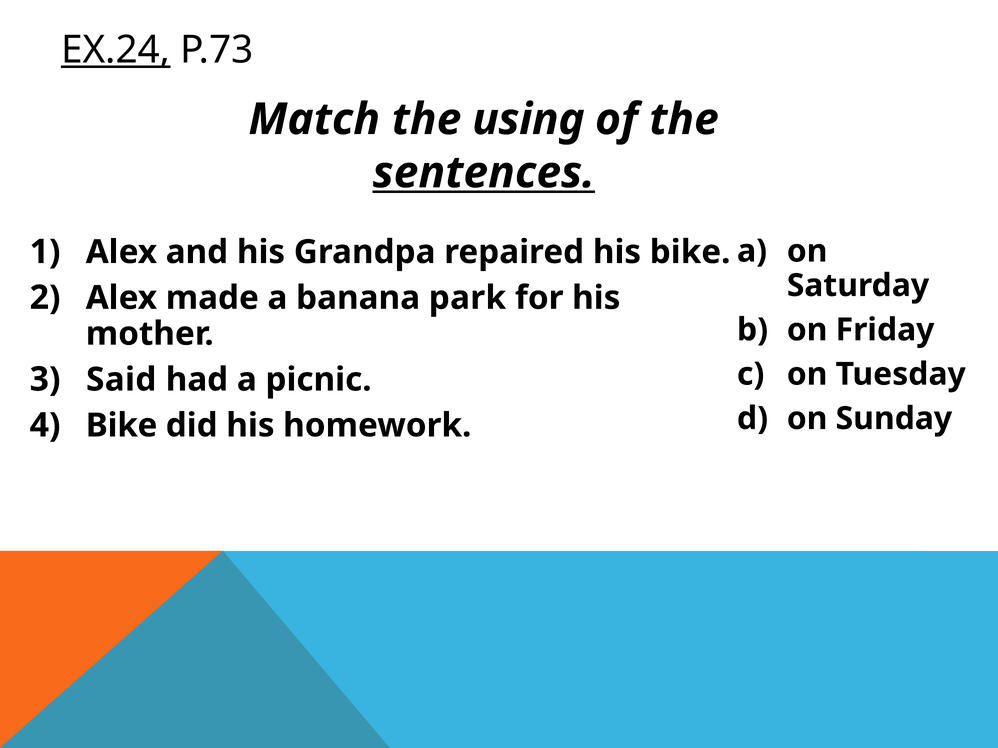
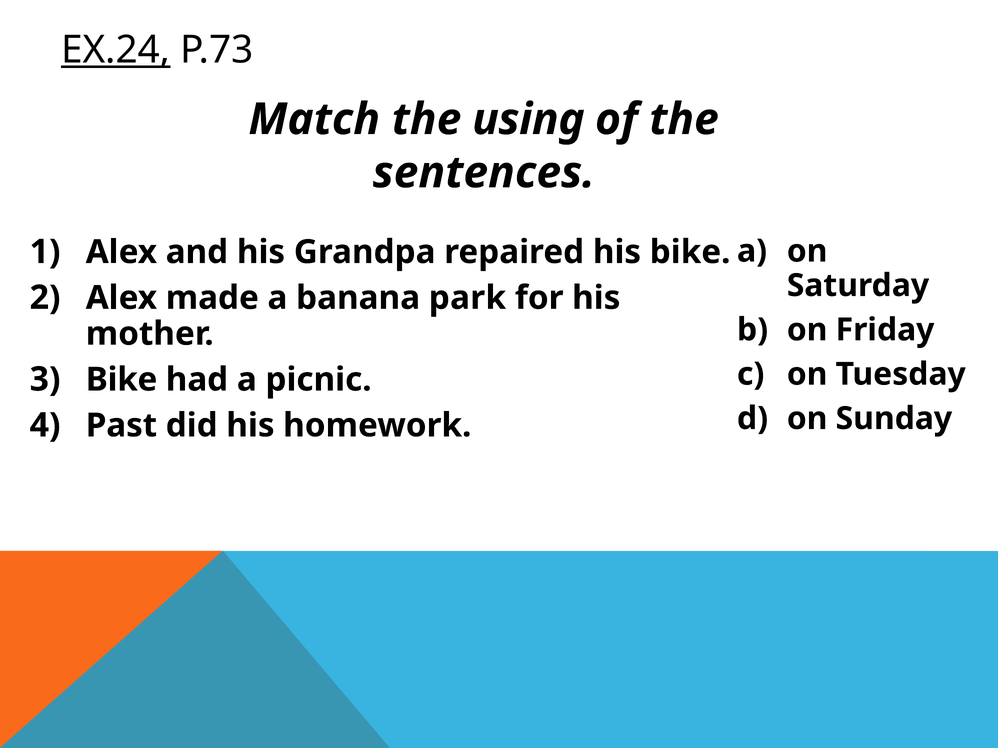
sentences underline: present -> none
Said at (121, 380): Said -> Bike
Bike at (122, 426): Bike -> Past
